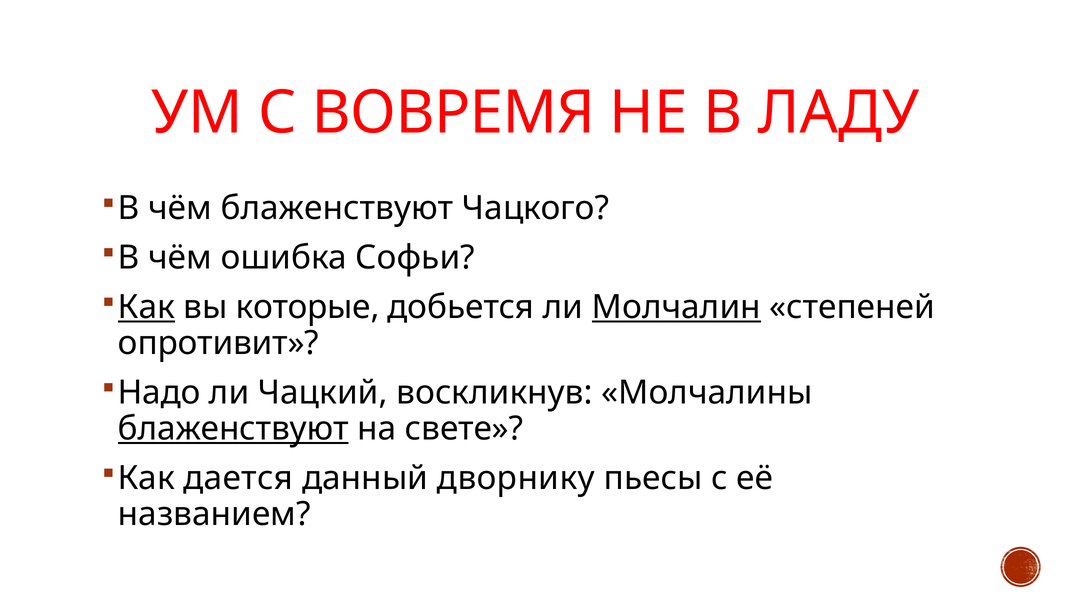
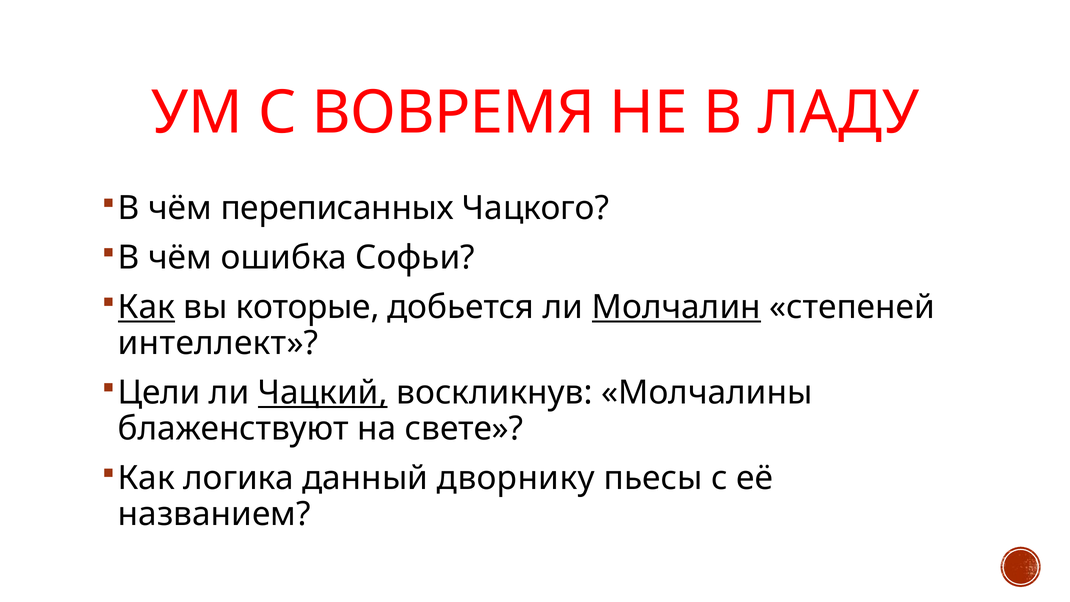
чём блаженствуют: блаженствуют -> переписанных
опротивит: опротивит -> интеллект
Надо: Надо -> Цели
Чацкий underline: none -> present
блаженствуют at (233, 429) underline: present -> none
дается: дается -> логика
